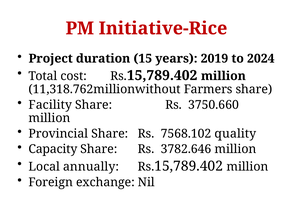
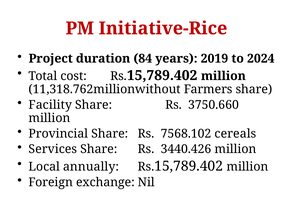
15: 15 -> 84
quality: quality -> cereals
Capacity: Capacity -> Services
3782.646: 3782.646 -> 3440.426
